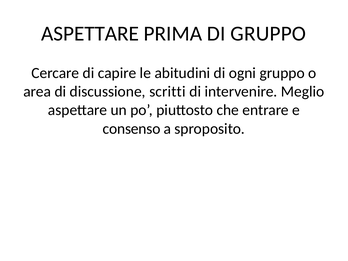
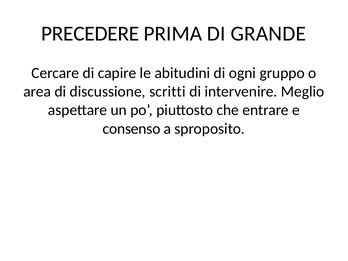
ASPETTARE at (90, 34): ASPETTARE -> PRECEDERE
DI GRUPPO: GRUPPO -> GRANDE
